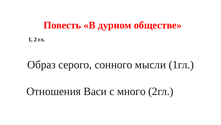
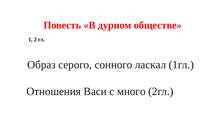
мысли: мысли -> ласкал
